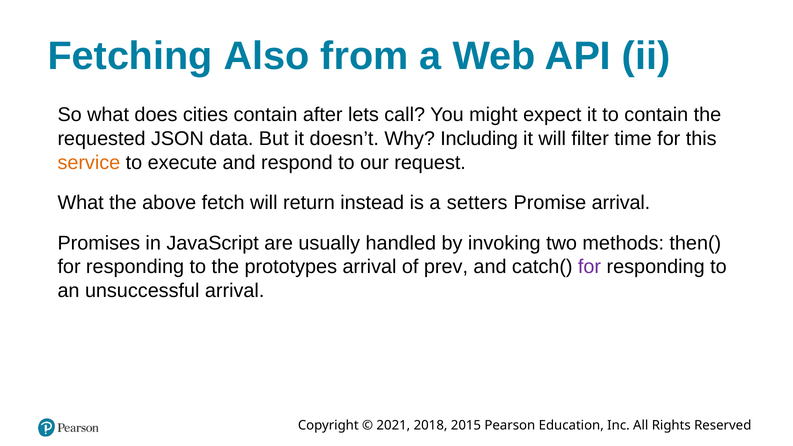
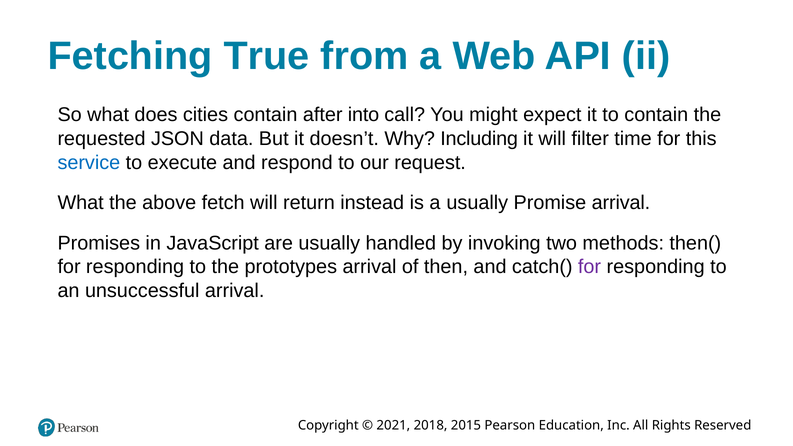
Also: Also -> True
lets: lets -> into
service colour: orange -> blue
a setters: setters -> usually
prev: prev -> then
